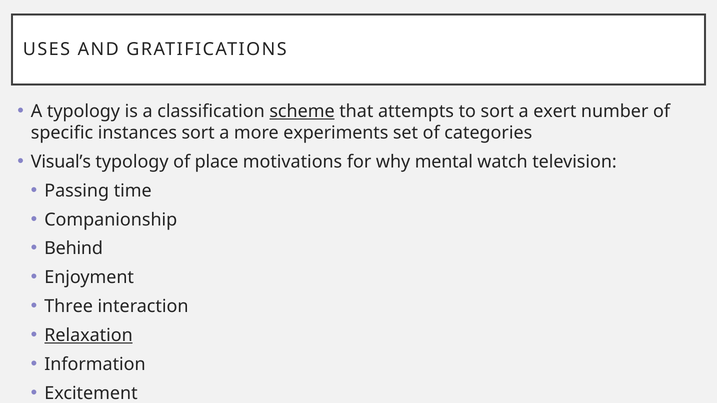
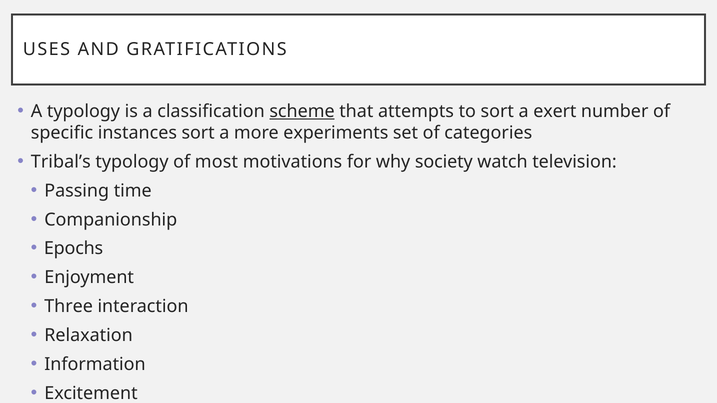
Visual’s: Visual’s -> Tribal’s
place: place -> most
mental: mental -> society
Behind: Behind -> Epochs
Relaxation underline: present -> none
